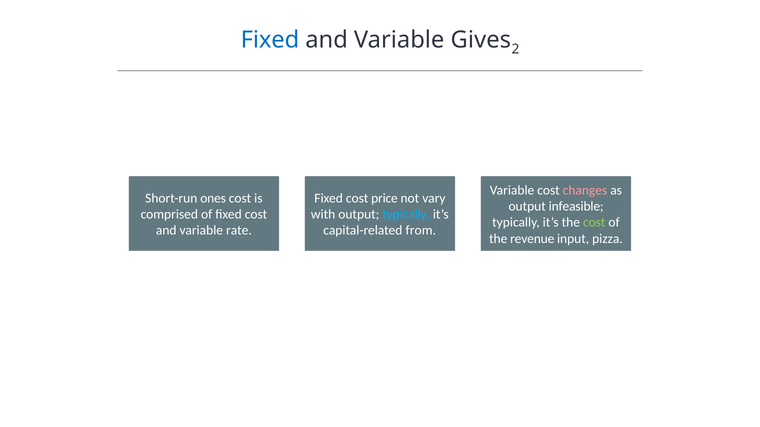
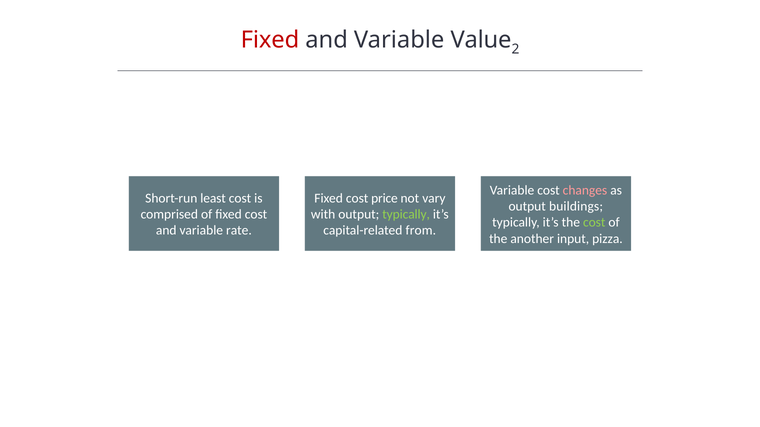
Fixed at (270, 40) colour: blue -> red
Gives: Gives -> Value
ones: ones -> least
infeasible: infeasible -> buildings
typically at (406, 215) colour: light blue -> light green
revenue: revenue -> another
